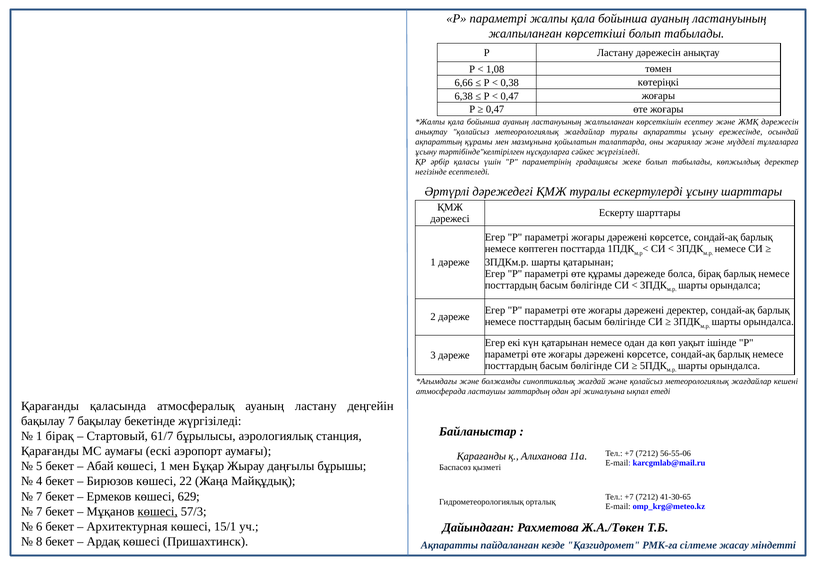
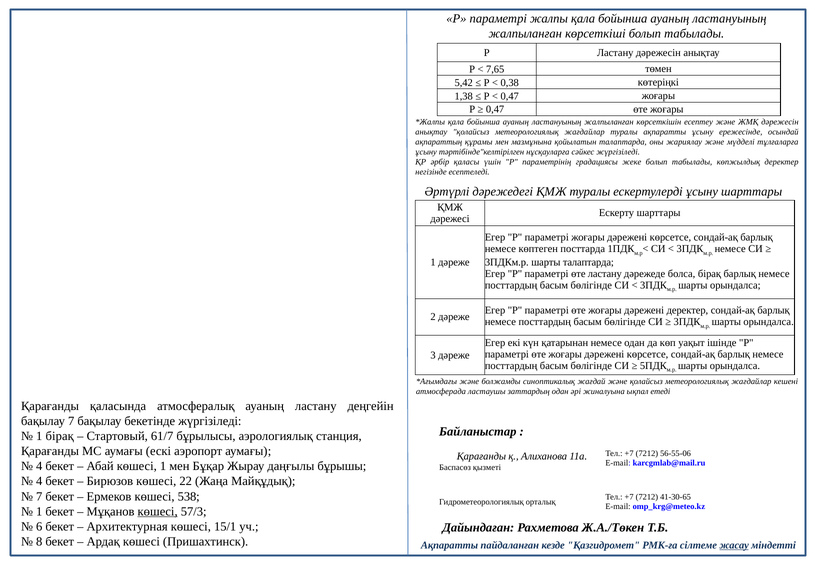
1,08: 1,08 -> 7,65
6,66: 6,66 -> 5,42
6,38: 6,38 -> 1,38
шарты қатарынан: қатарынан -> талаптарда
өте құрамы: құрамы -> ластану
5 at (39, 466): 5 -> 4
629: 629 -> 538
7 at (39, 511): 7 -> 1
жасау underline: none -> present
